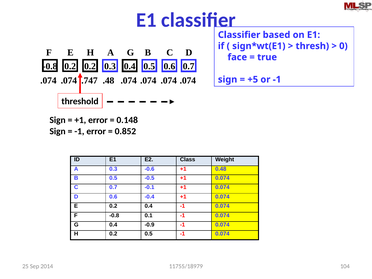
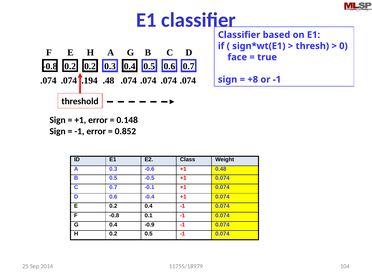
.747: .747 -> .194
+5: +5 -> +8
